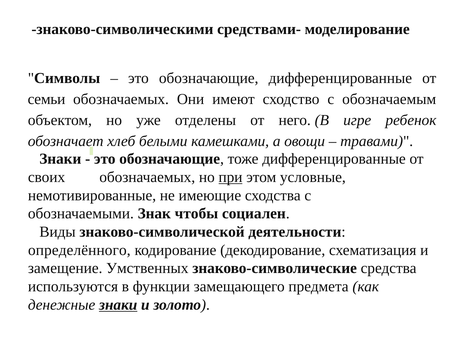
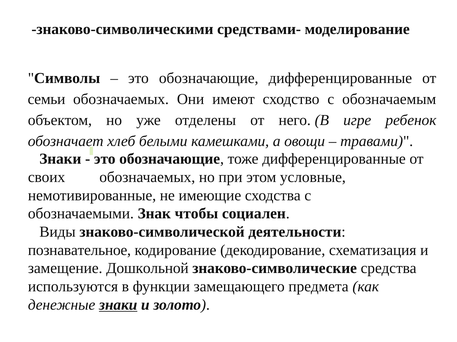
при underline: present -> none
определённого: определённого -> познавательное
Умственных: Умственных -> Дошкольной
